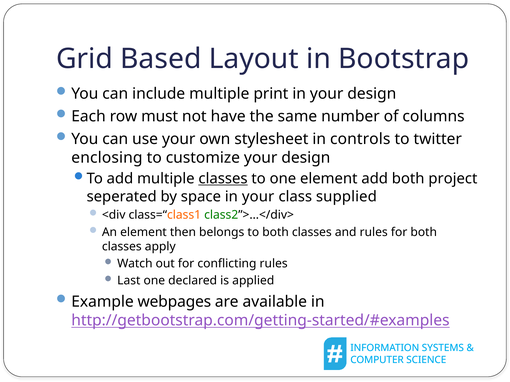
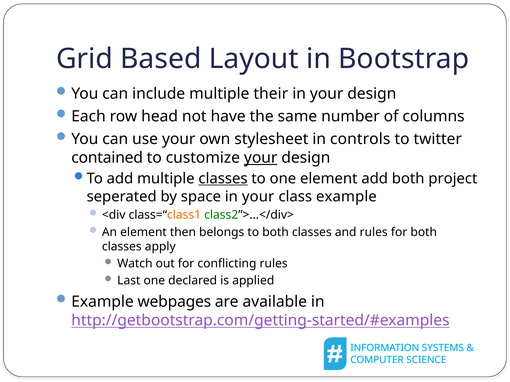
print: print -> their
must: must -> head
enclosing: enclosing -> contained
your at (261, 158) underline: none -> present
class supplied: supplied -> example
